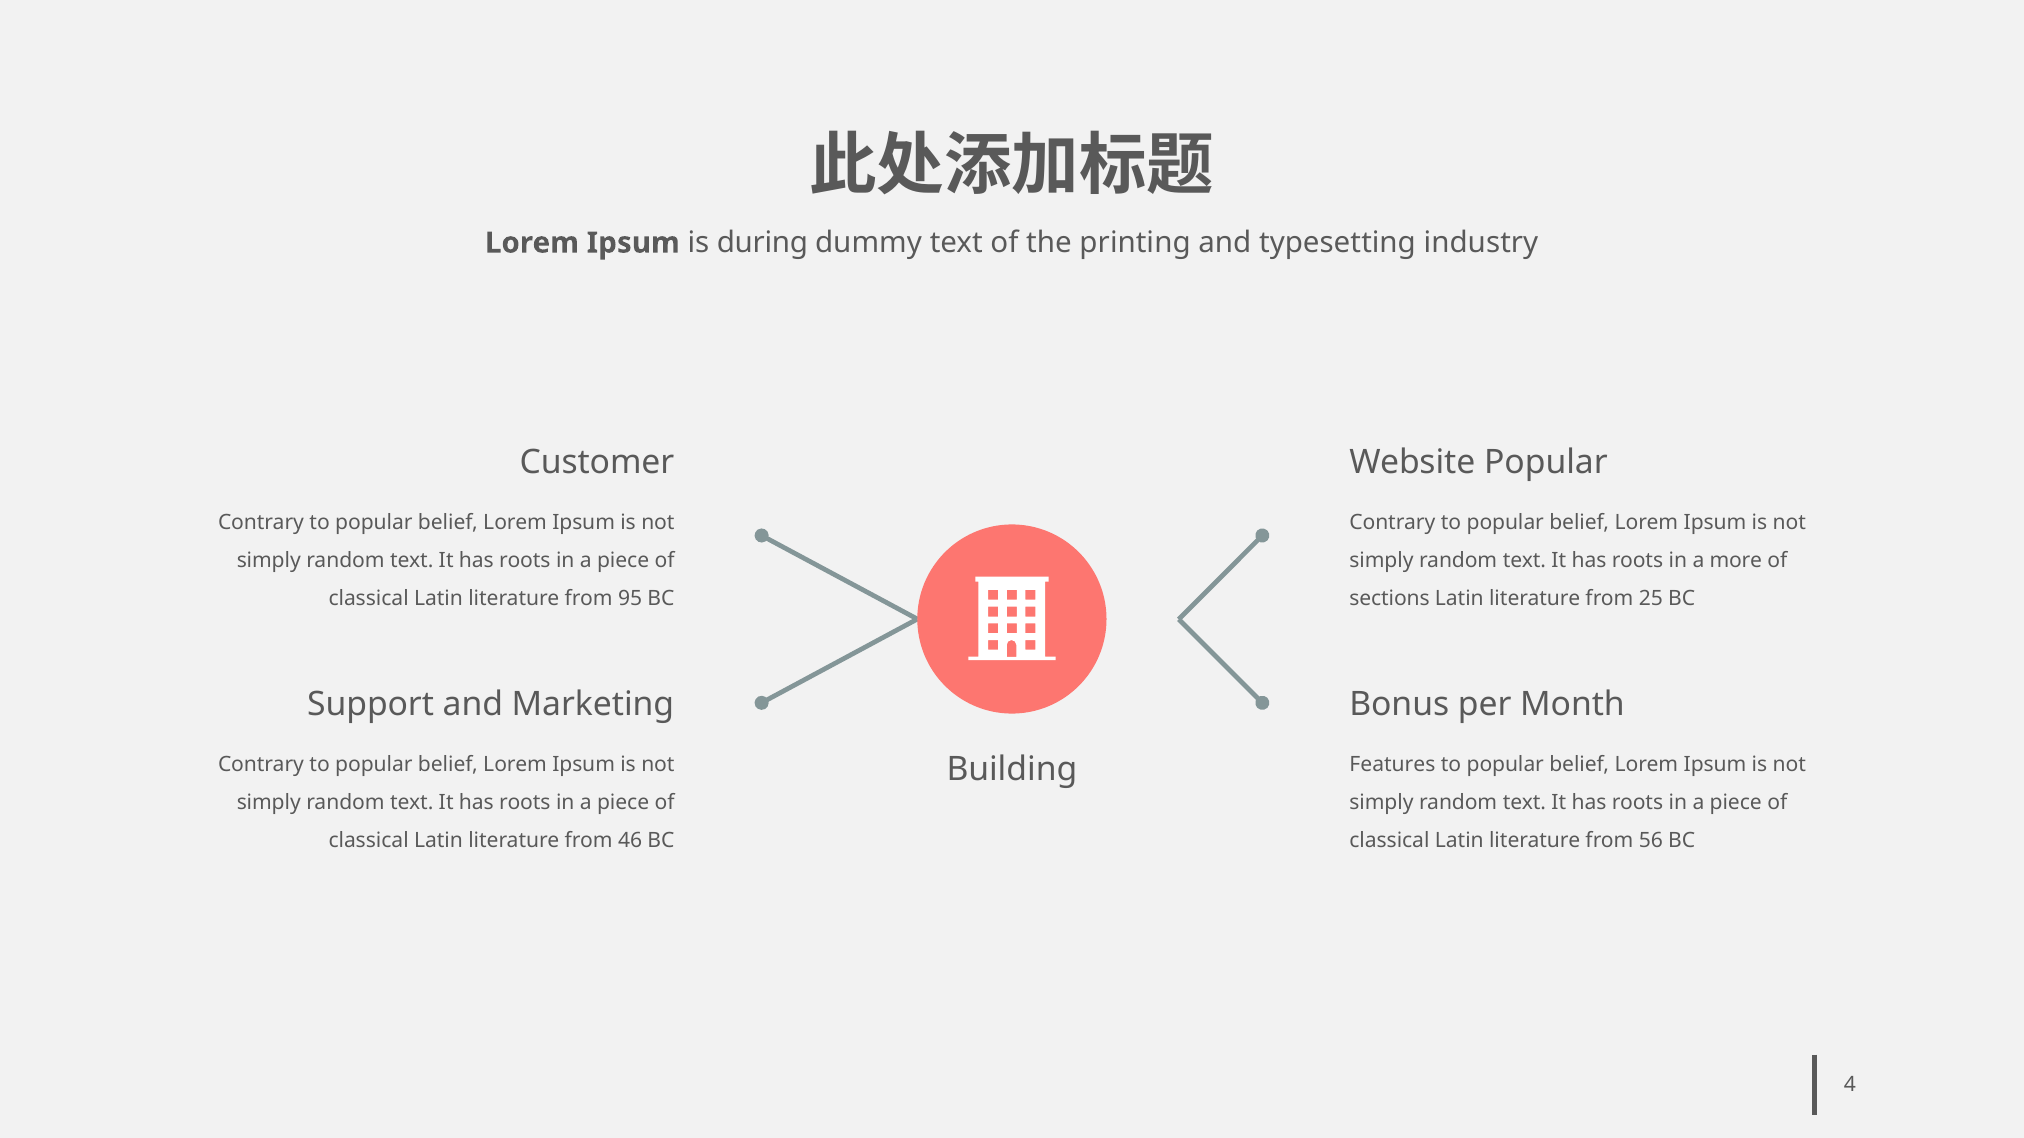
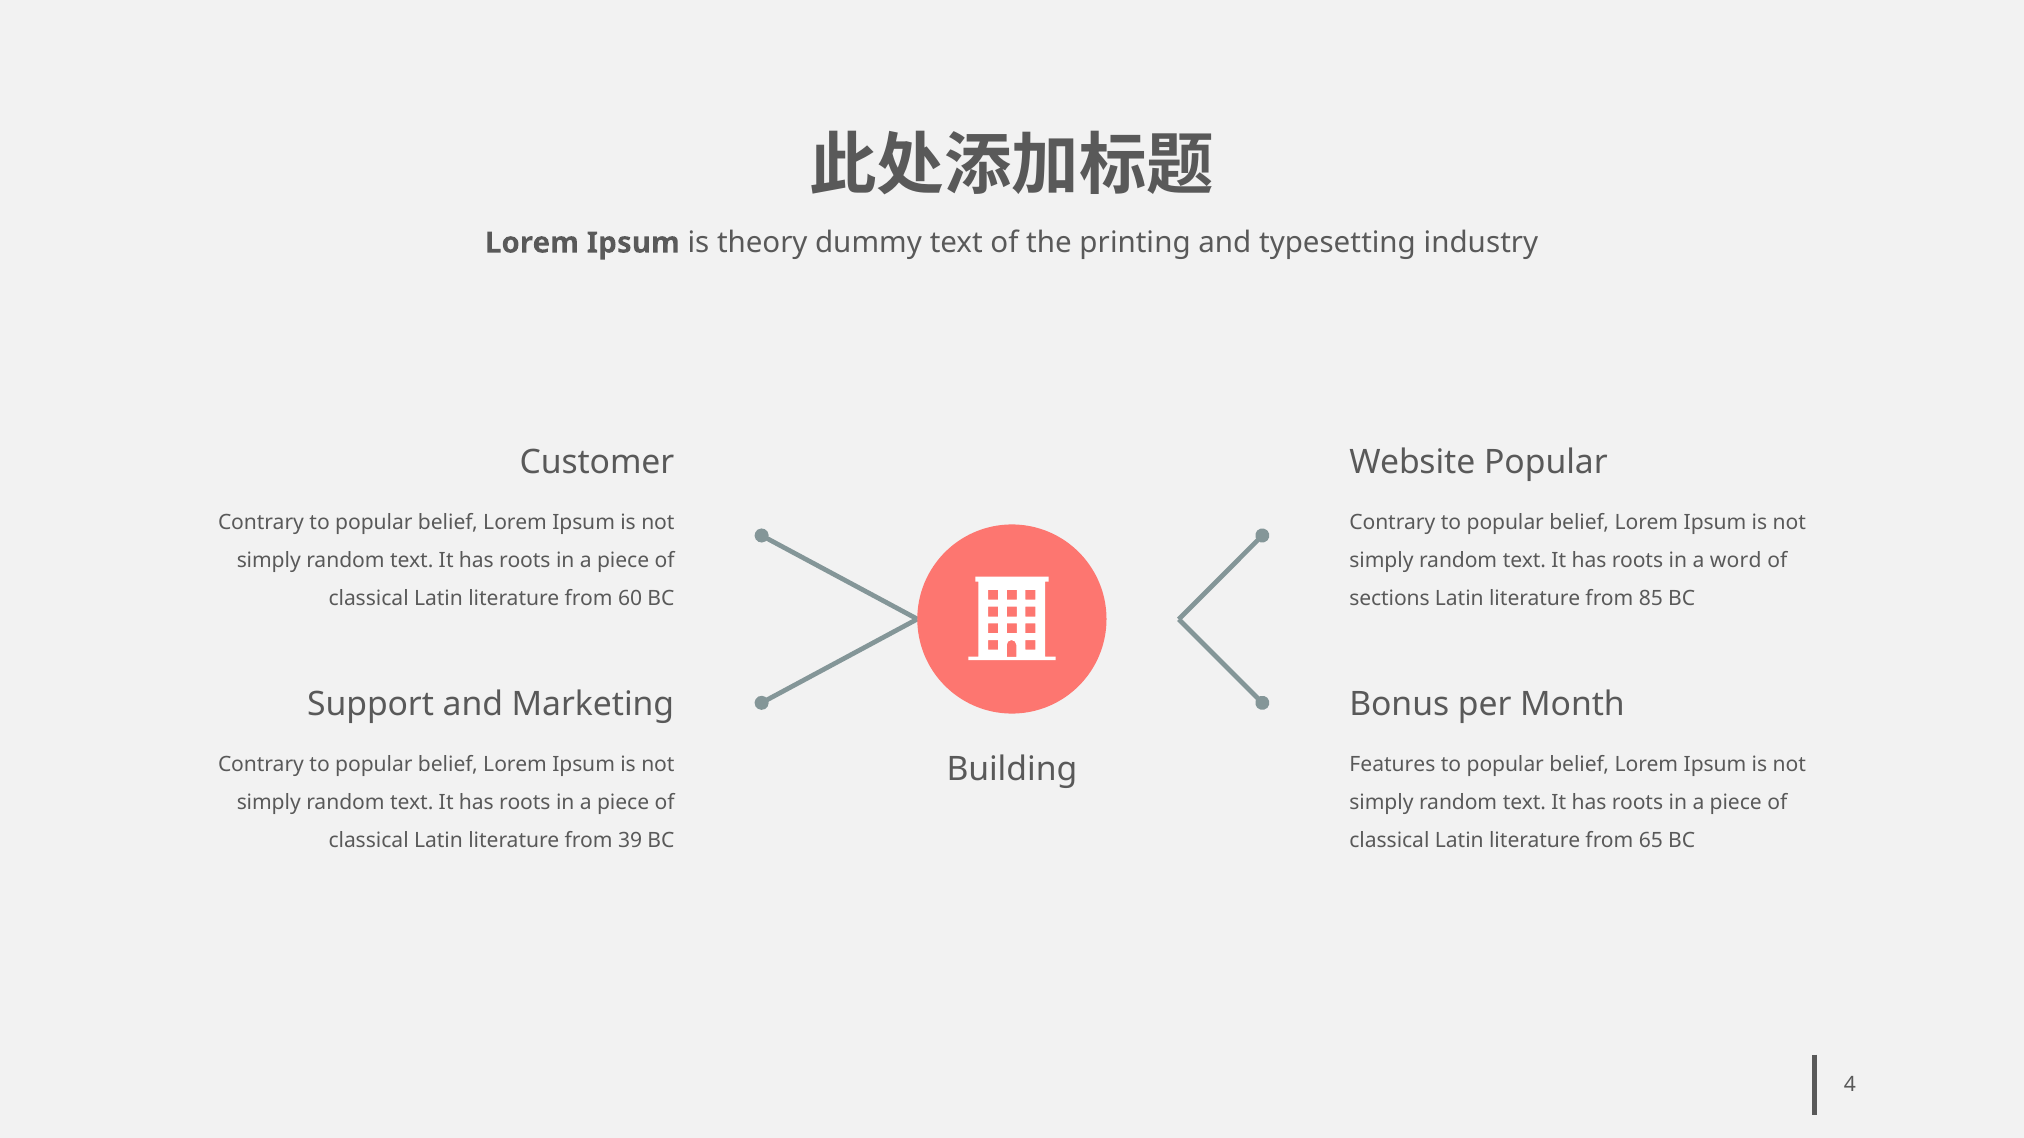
during: during -> theory
more: more -> word
95: 95 -> 60
25: 25 -> 85
46: 46 -> 39
56: 56 -> 65
